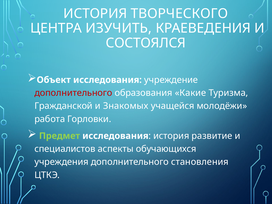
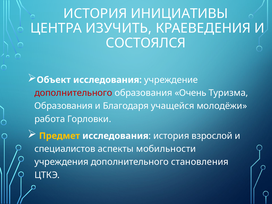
ТВОРЧЕСКОГО: ТВОРЧЕСКОГО -> ИНИЦИАТИВЫ
Какие: Какие -> Очень
Гражданской at (64, 106): Гражданской -> Образования
Знакомых: Знакомых -> Благодаря
Предмет colour: light green -> yellow
развитие: развитие -> взрослой
обучающихся: обучающихся -> мобильности
